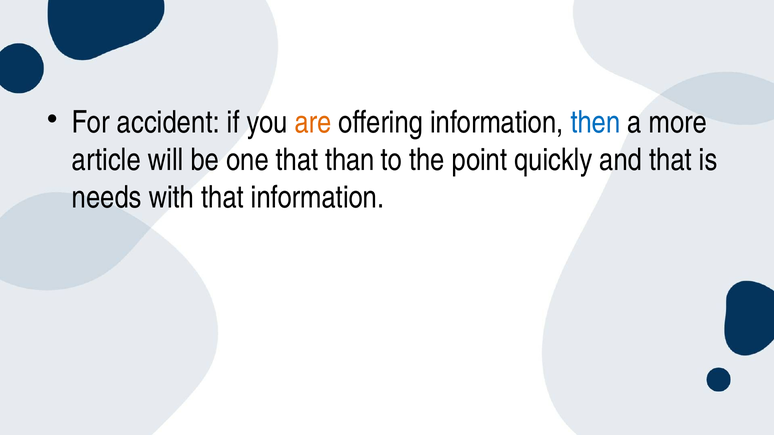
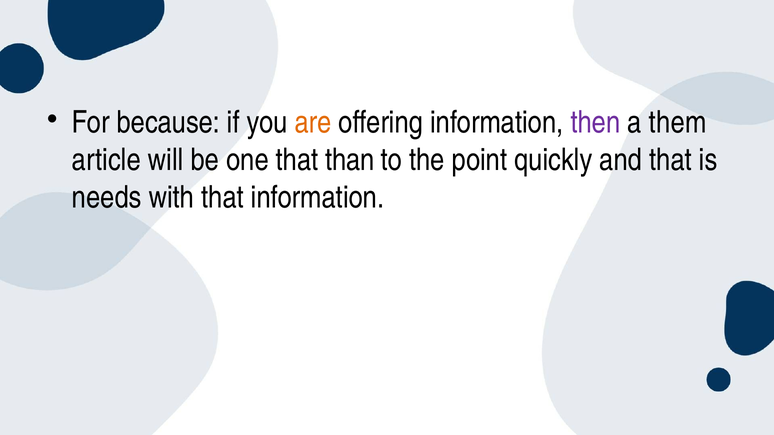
accident: accident -> because
then colour: blue -> purple
more: more -> them
